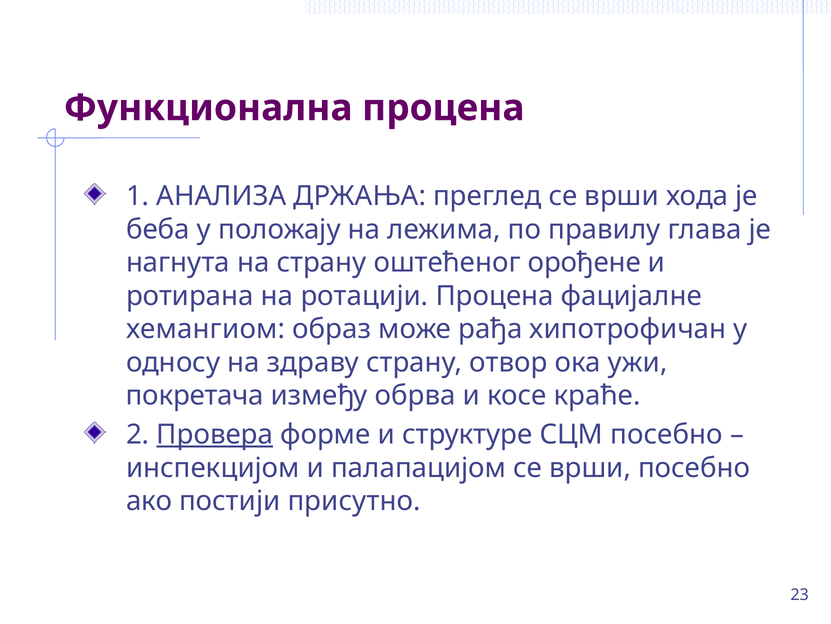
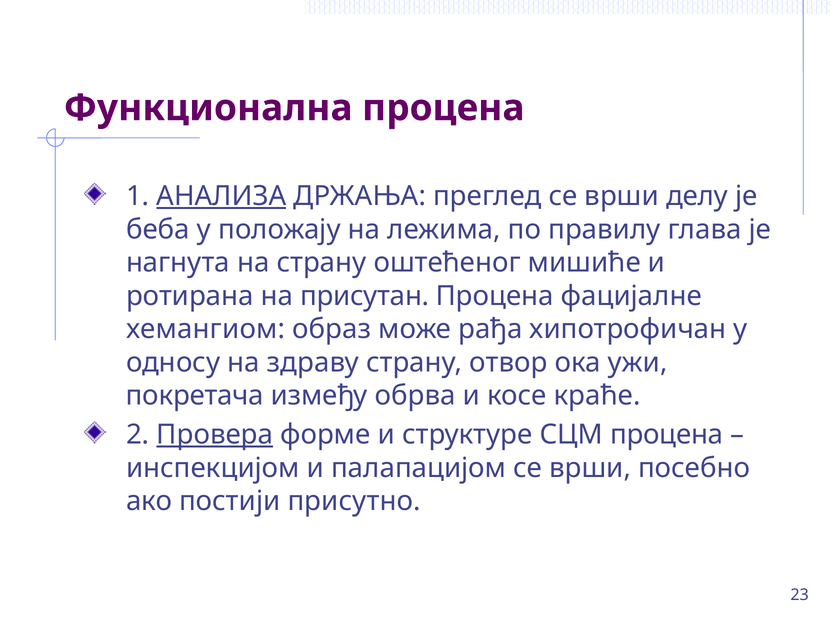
АНАЛИЗА underline: none -> present
хода: хода -> делу
орођене: орођене -> мишиће
ротацији: ротацији -> присутан
СЦМ посебно: посебно -> процена
